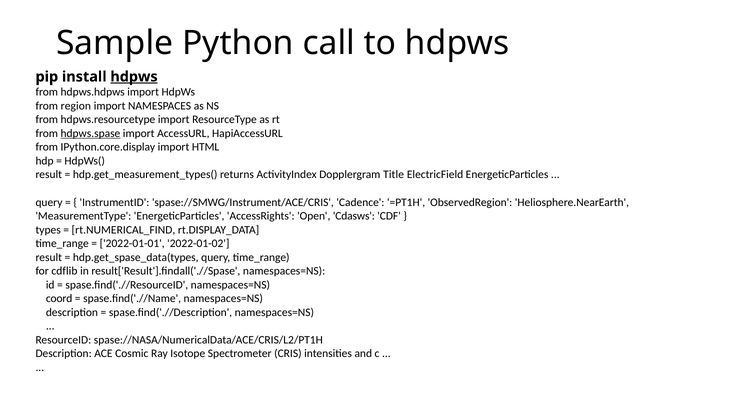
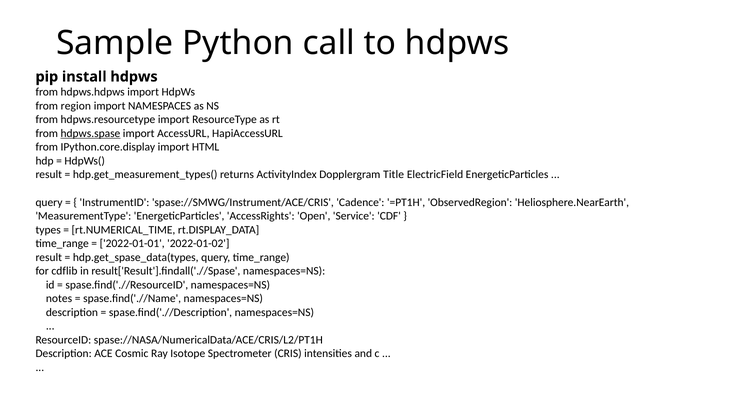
hdpws at (134, 77) underline: present -> none
Cdasws: Cdasws -> Service
rt.NUMERICAL_FIND: rt.NUMERICAL_FIND -> rt.NUMERICAL_TIME
coord: coord -> notes
